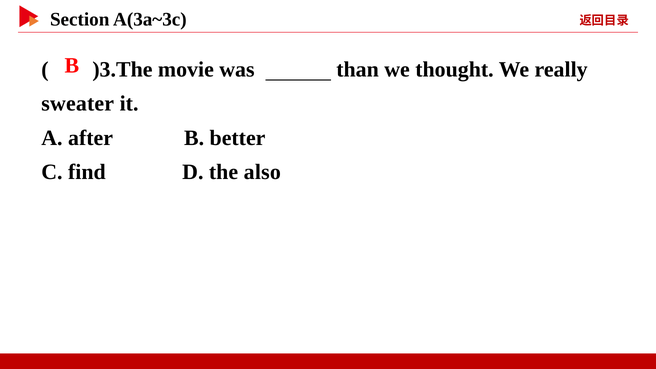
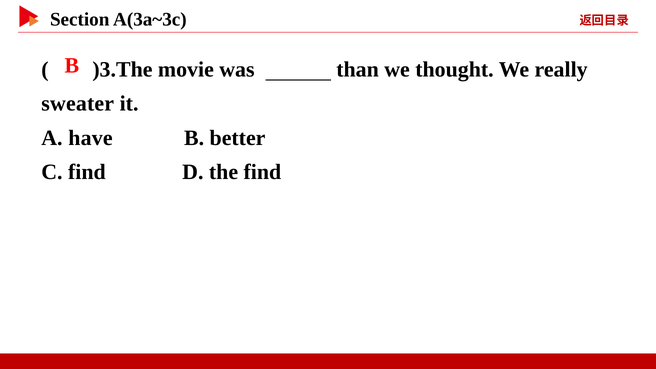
after: after -> have
the also: also -> find
